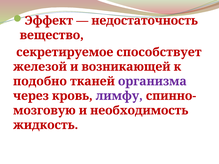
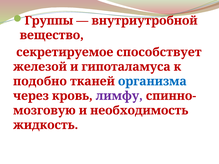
Эффект: Эффект -> Группы
недостаточность: недостаточность -> внутриутробной
возникающей: возникающей -> гипоталамуса
организма colour: purple -> blue
